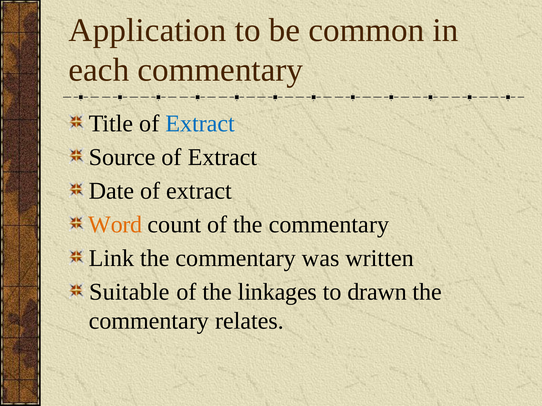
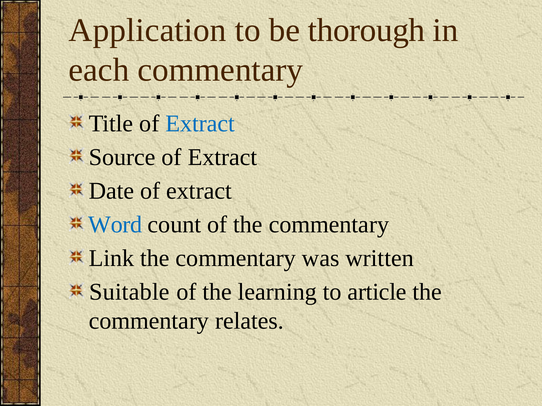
common: common -> thorough
Word colour: orange -> blue
linkages: linkages -> learning
drawn: drawn -> article
